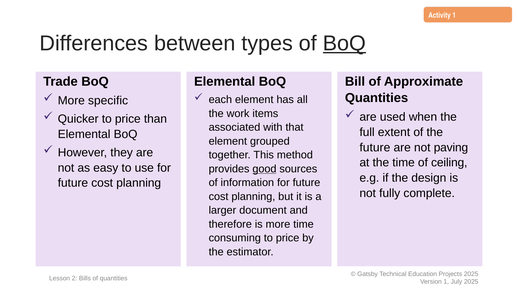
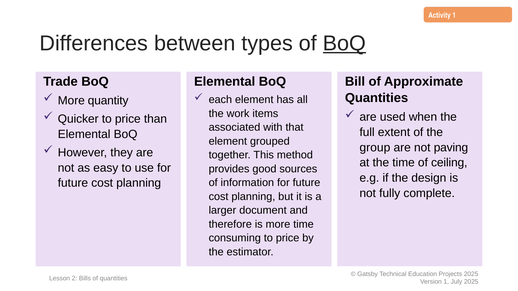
specific: specific -> quantity
future at (375, 148): future -> group
good underline: present -> none
